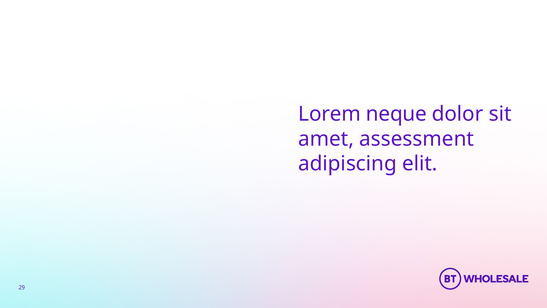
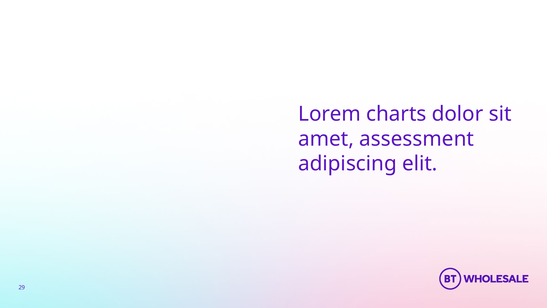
neque: neque -> charts
